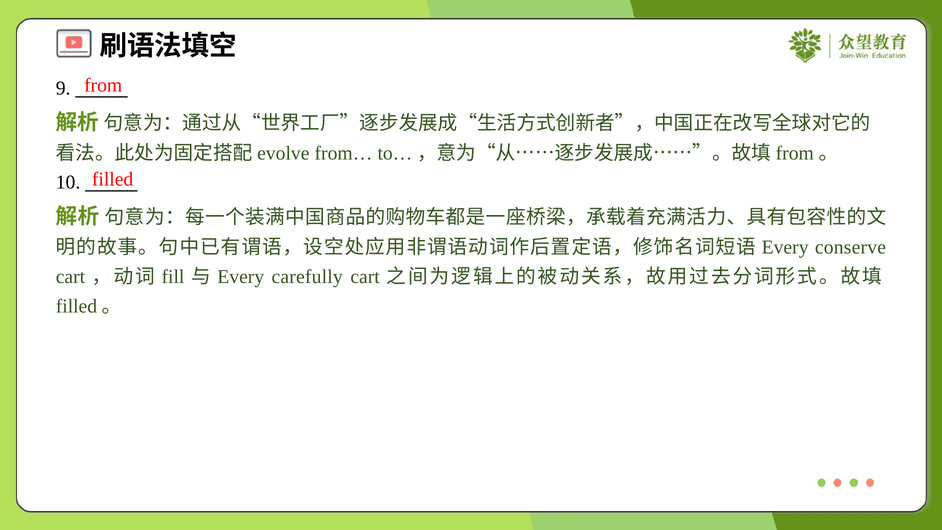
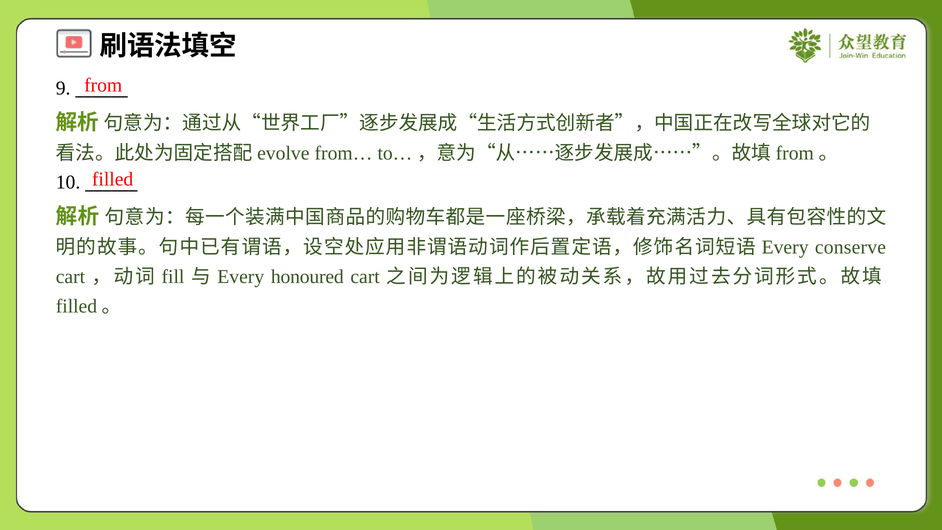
carefully: carefully -> honoured
